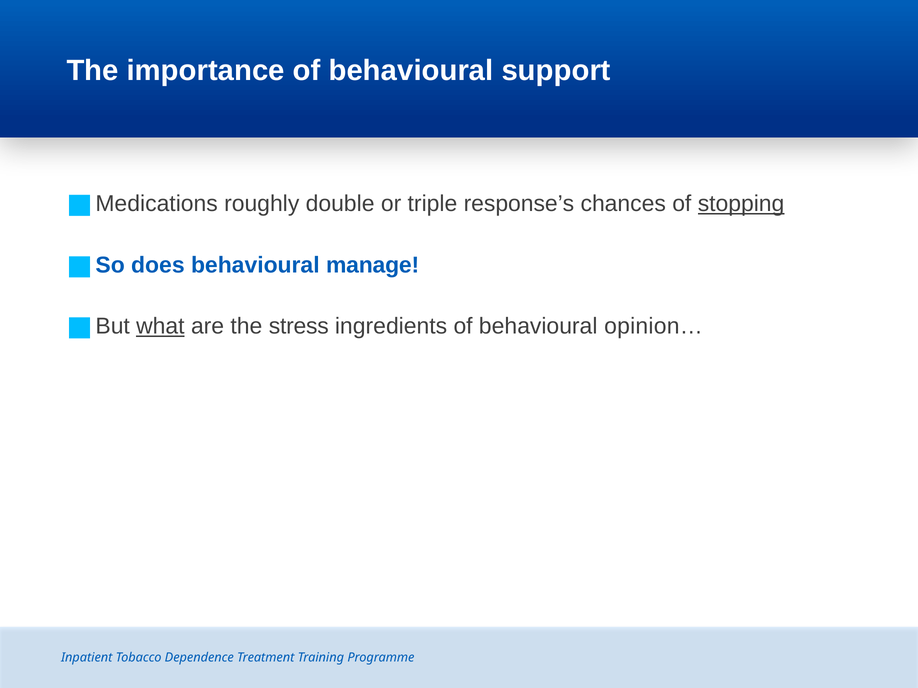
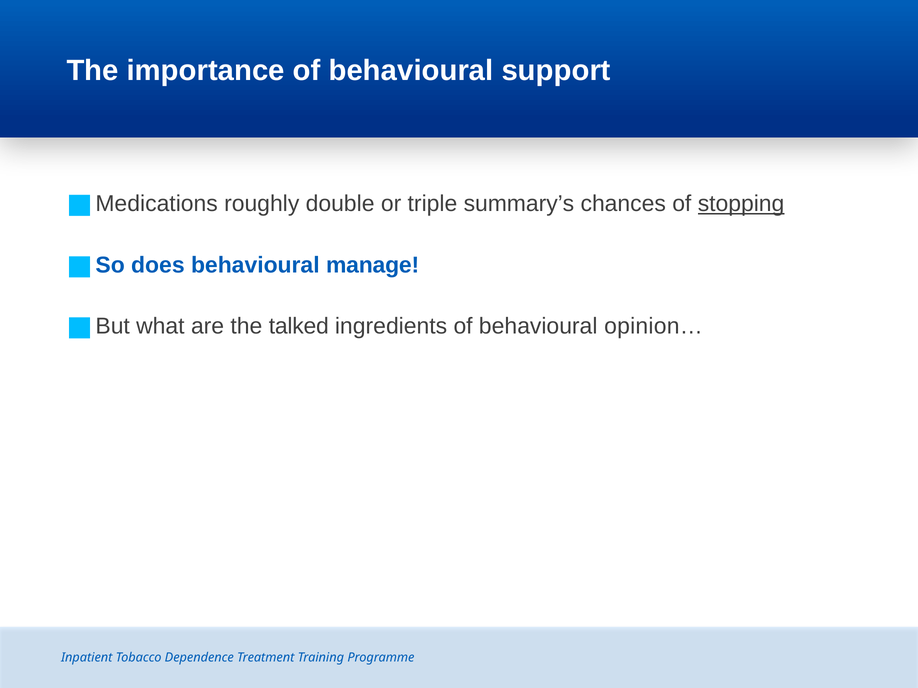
response’s: response’s -> summary’s
what underline: present -> none
stress: stress -> talked
